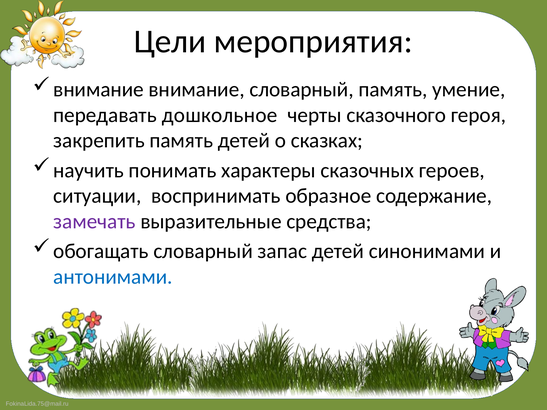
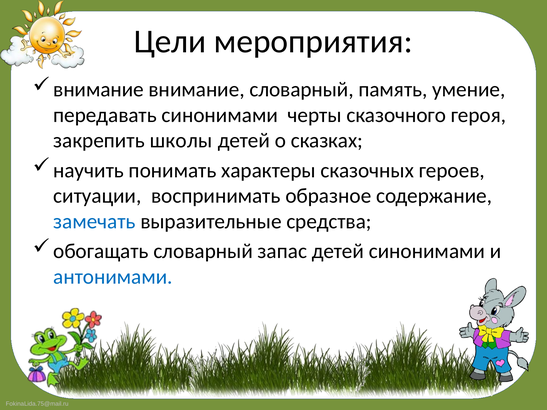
передавать дошкольное: дошкольное -> синонимами
закрепить память: память -> школы
замечать colour: purple -> blue
